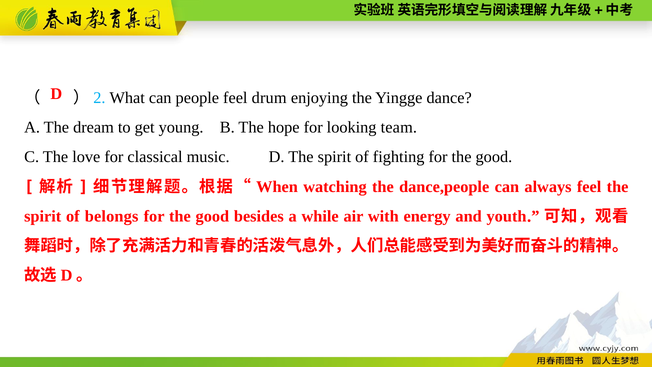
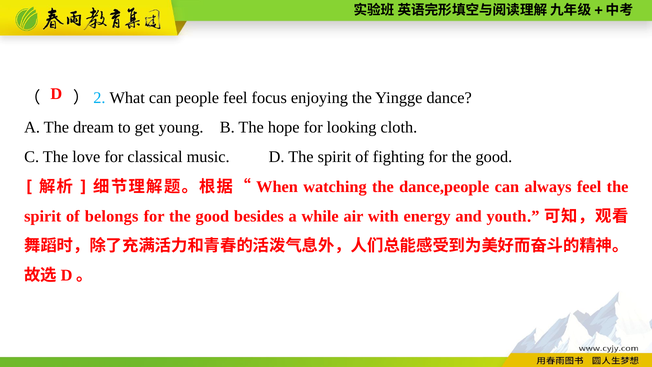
drum: drum -> focus
team: team -> cloth
